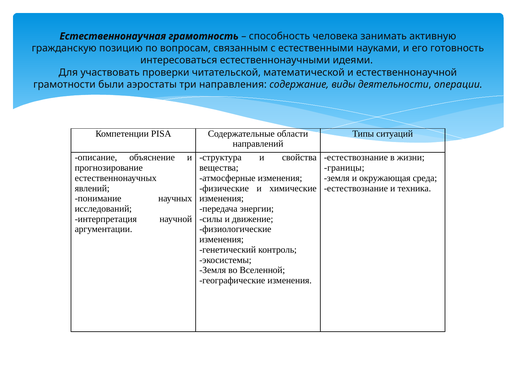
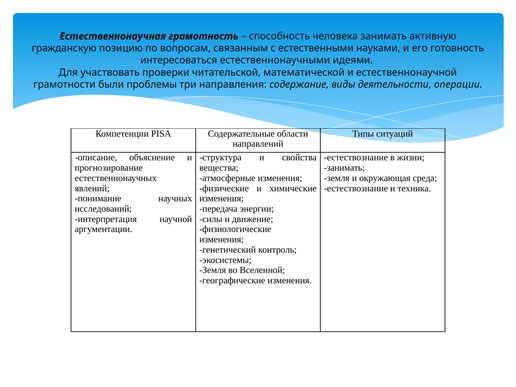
аэростаты: аэростаты -> проблемы
границы at (344, 168): границы -> занимать
